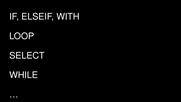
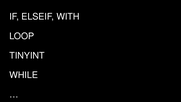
SELECT: SELECT -> TINYINT
